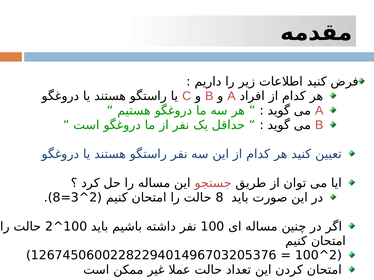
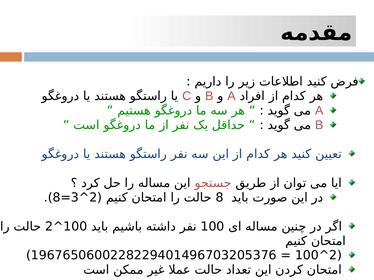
1267450600228229401496703205376: 1267450600228229401496703205376 -> 1967650600228229401496703205376
